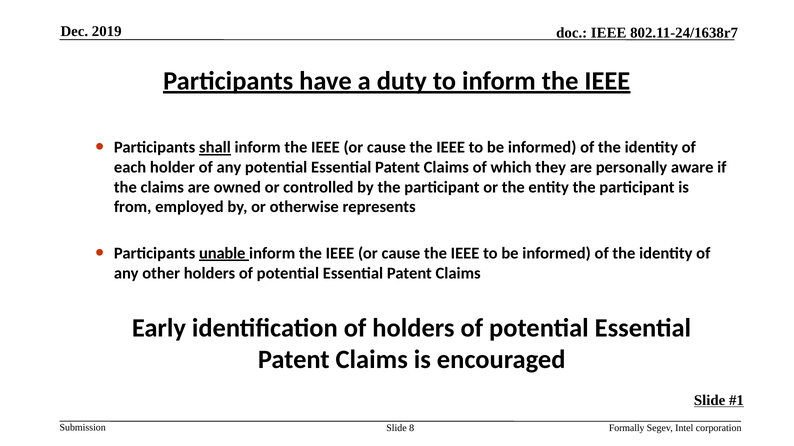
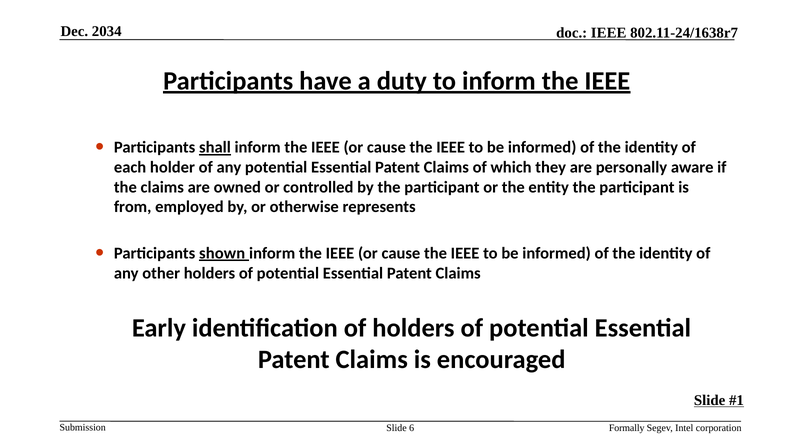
2019: 2019 -> 2034
unable: unable -> shown
8: 8 -> 6
